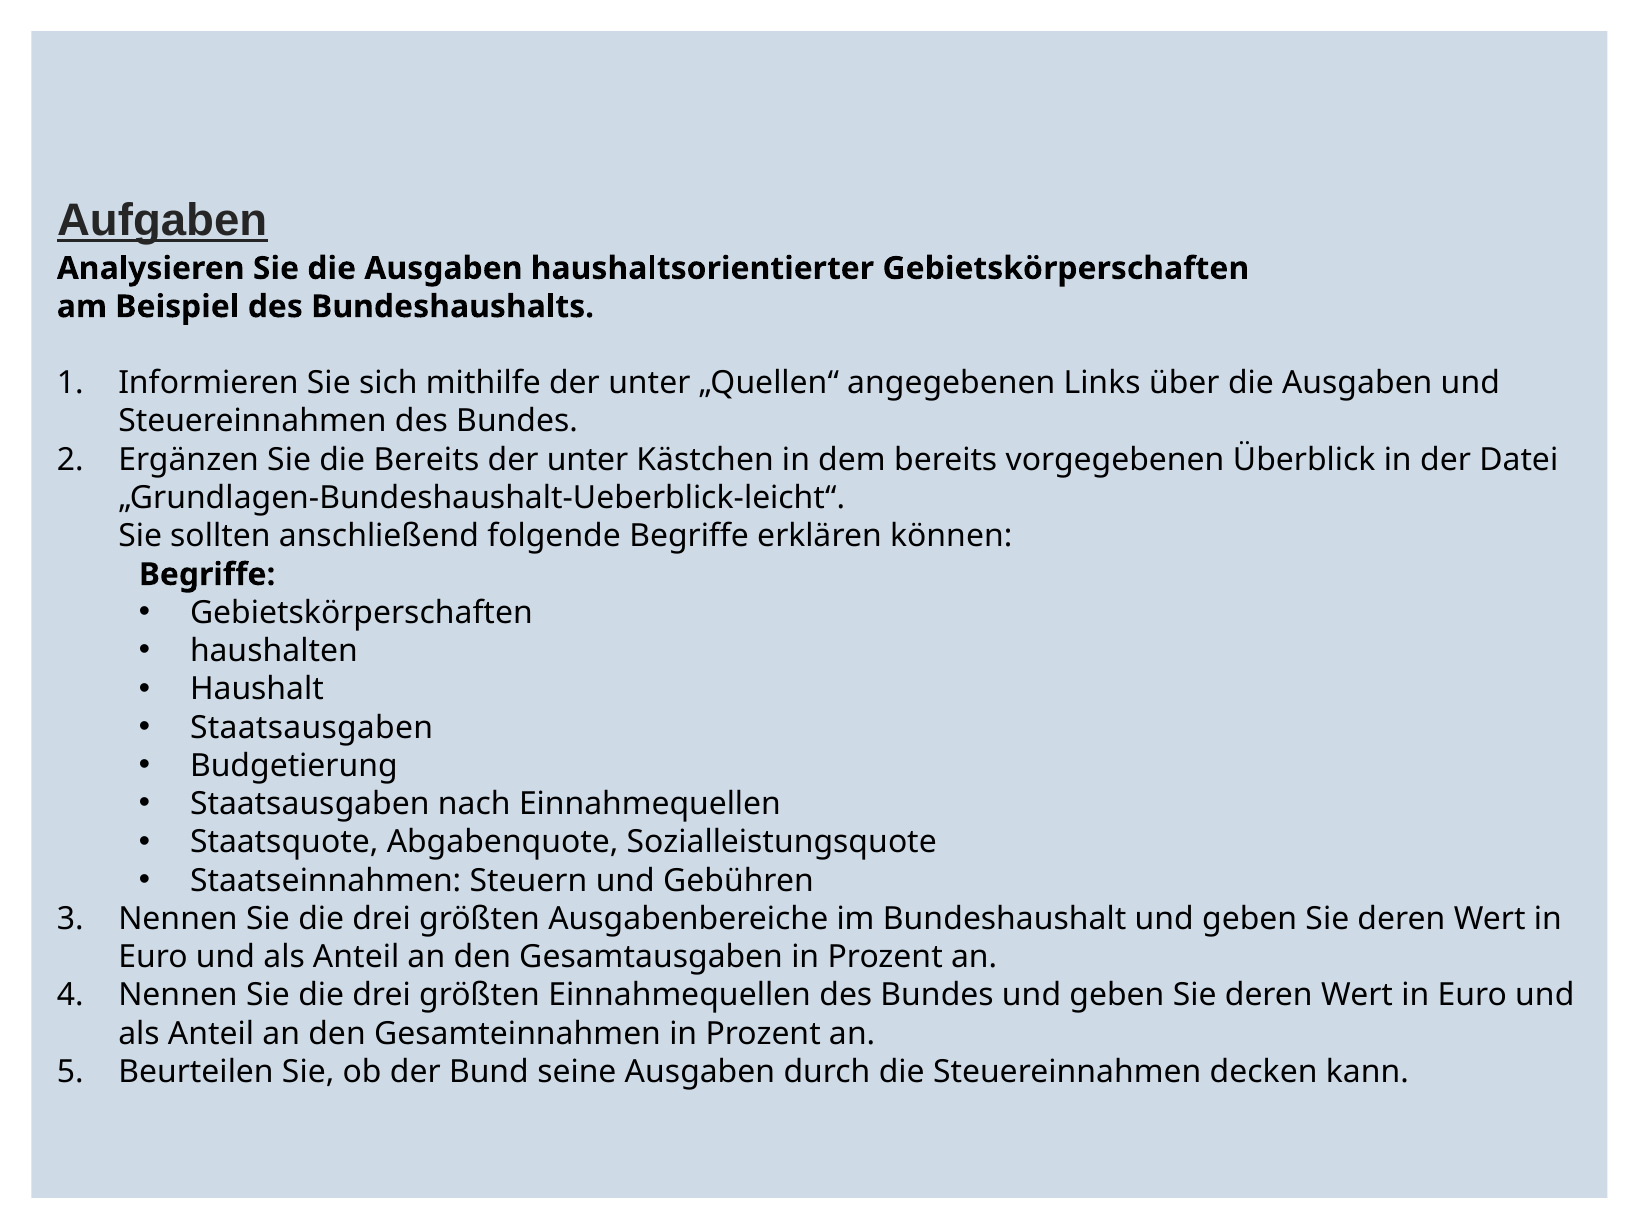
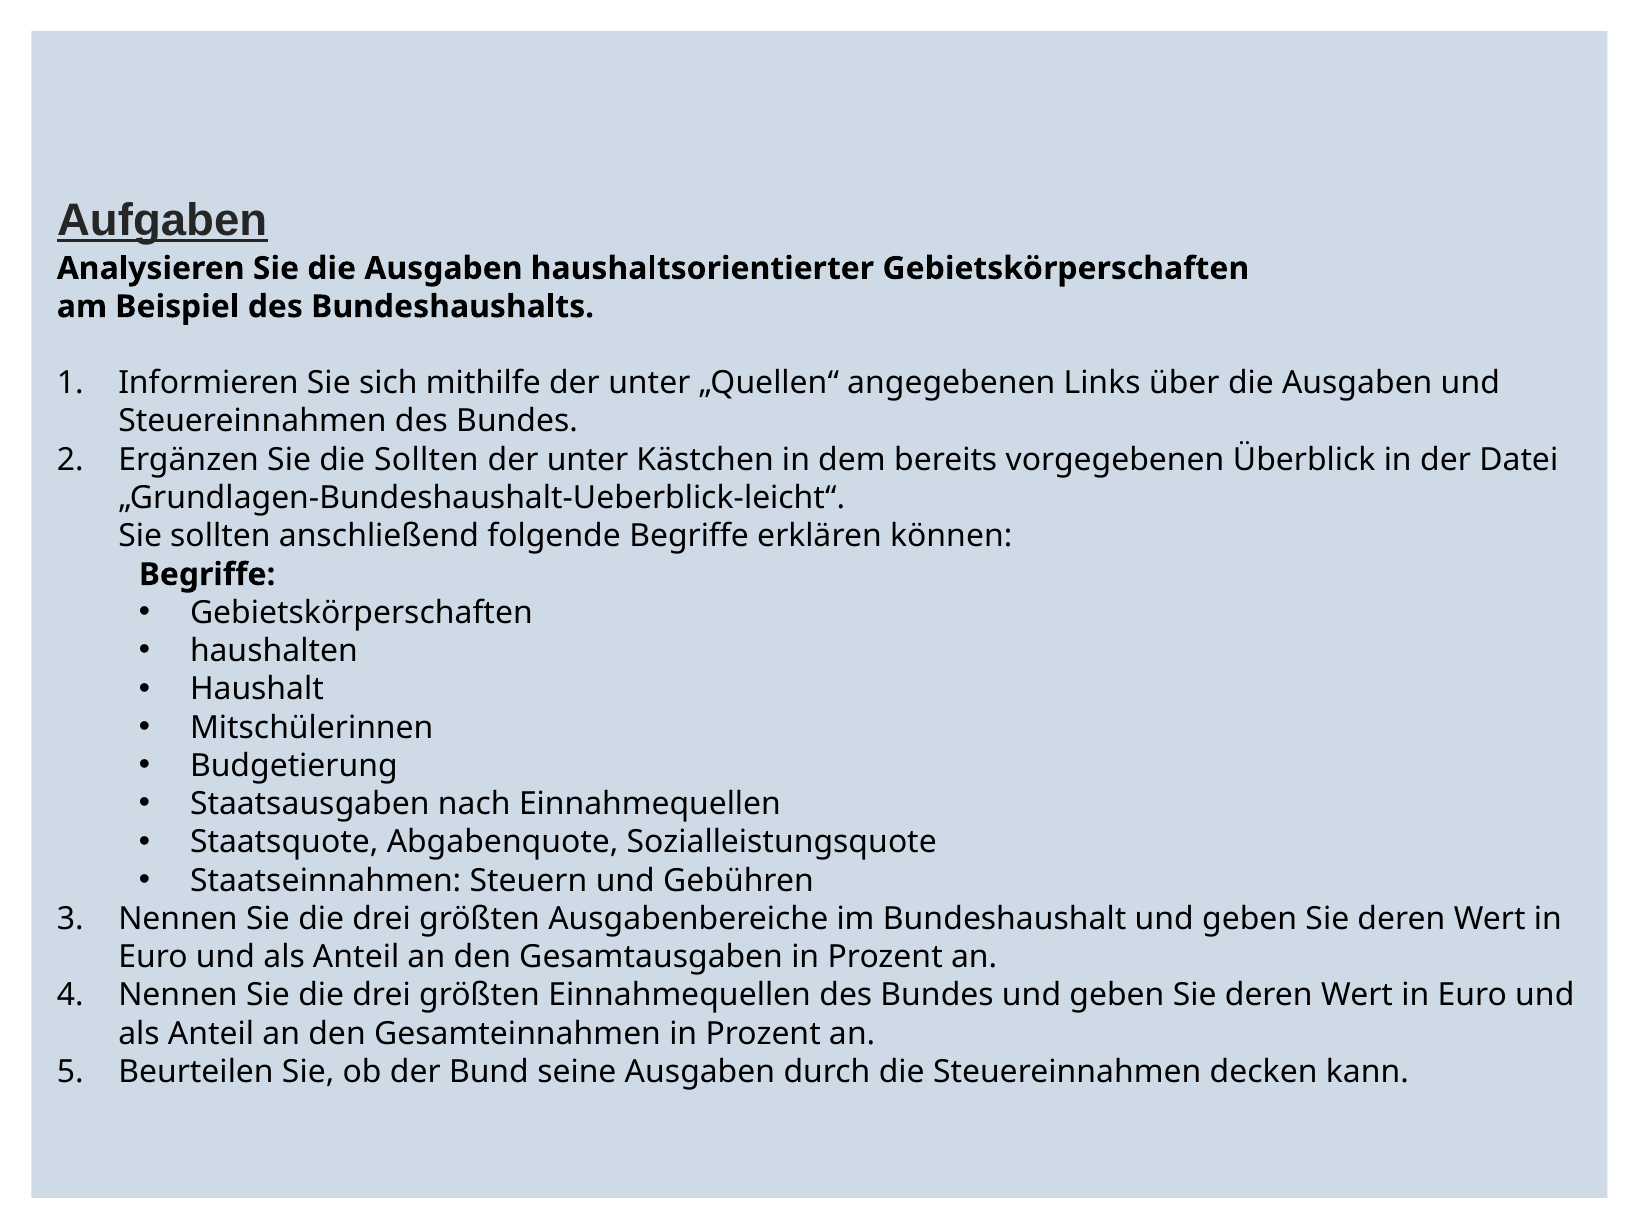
die Bereits: Bereits -> Sollten
Staatsausgaben at (312, 728): Staatsausgaben -> Mitschülerinnen
